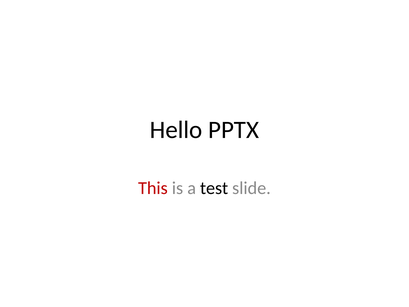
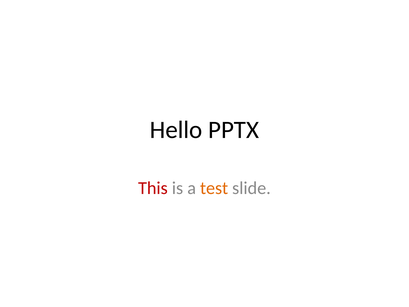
test colour: black -> orange
